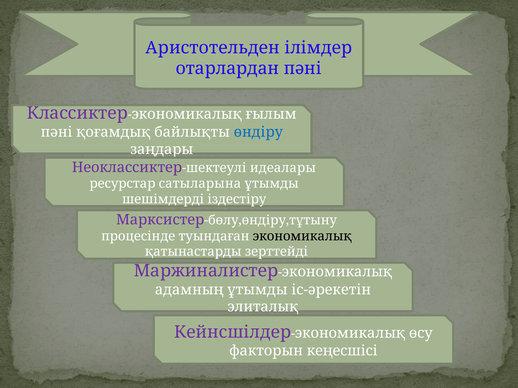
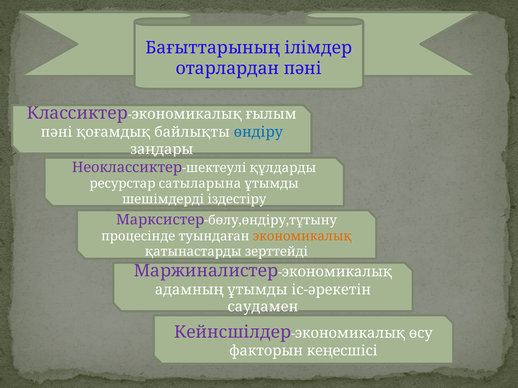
Аристотельден: Аристотельден -> Бағыттарының
идеалары: идеалары -> құлдарды
экономикалық at (302, 236) colour: black -> orange
элиталық: элиталық -> саудамен
